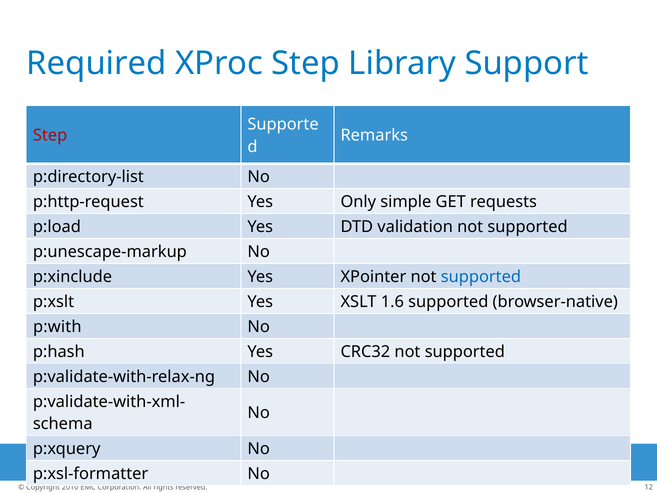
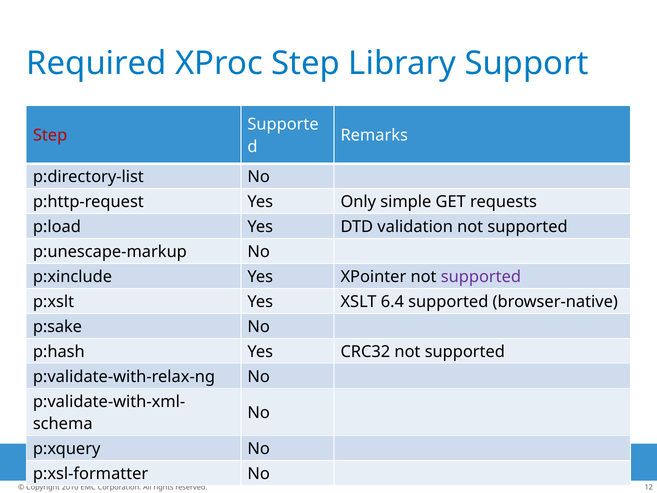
supported at (481, 277) colour: blue -> purple
1.6: 1.6 -> 6.4
p:with: p:with -> p:sake
